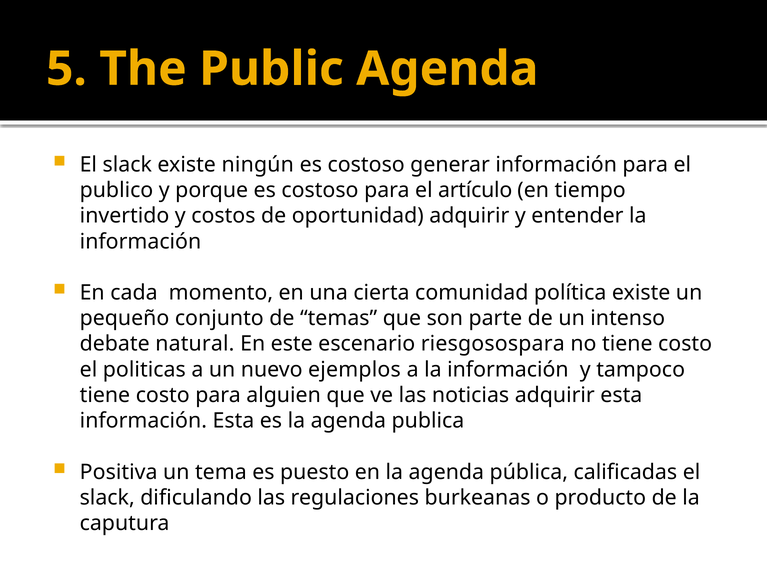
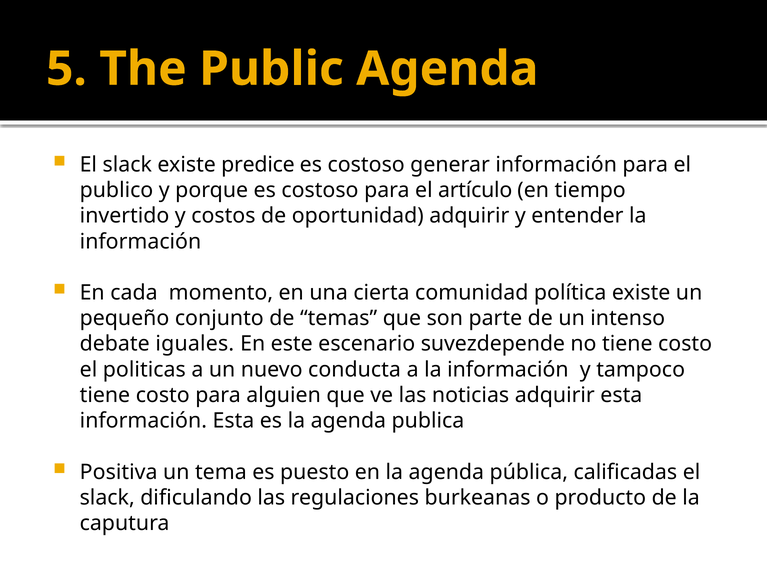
ningún: ningún -> predice
natural: natural -> iguales
riesgosospara: riesgosospara -> suvezdepende
ejemplos: ejemplos -> conducta
